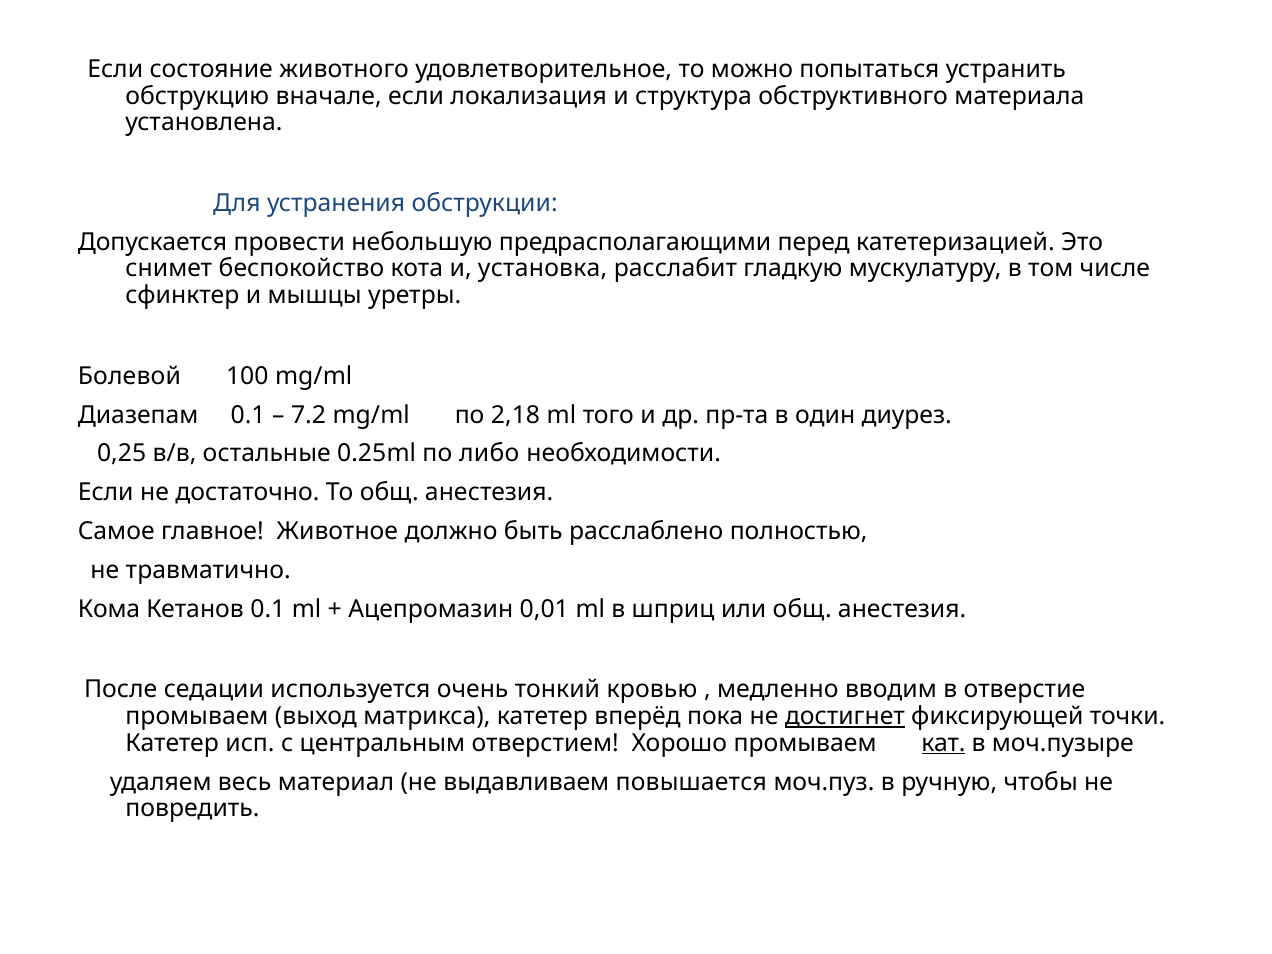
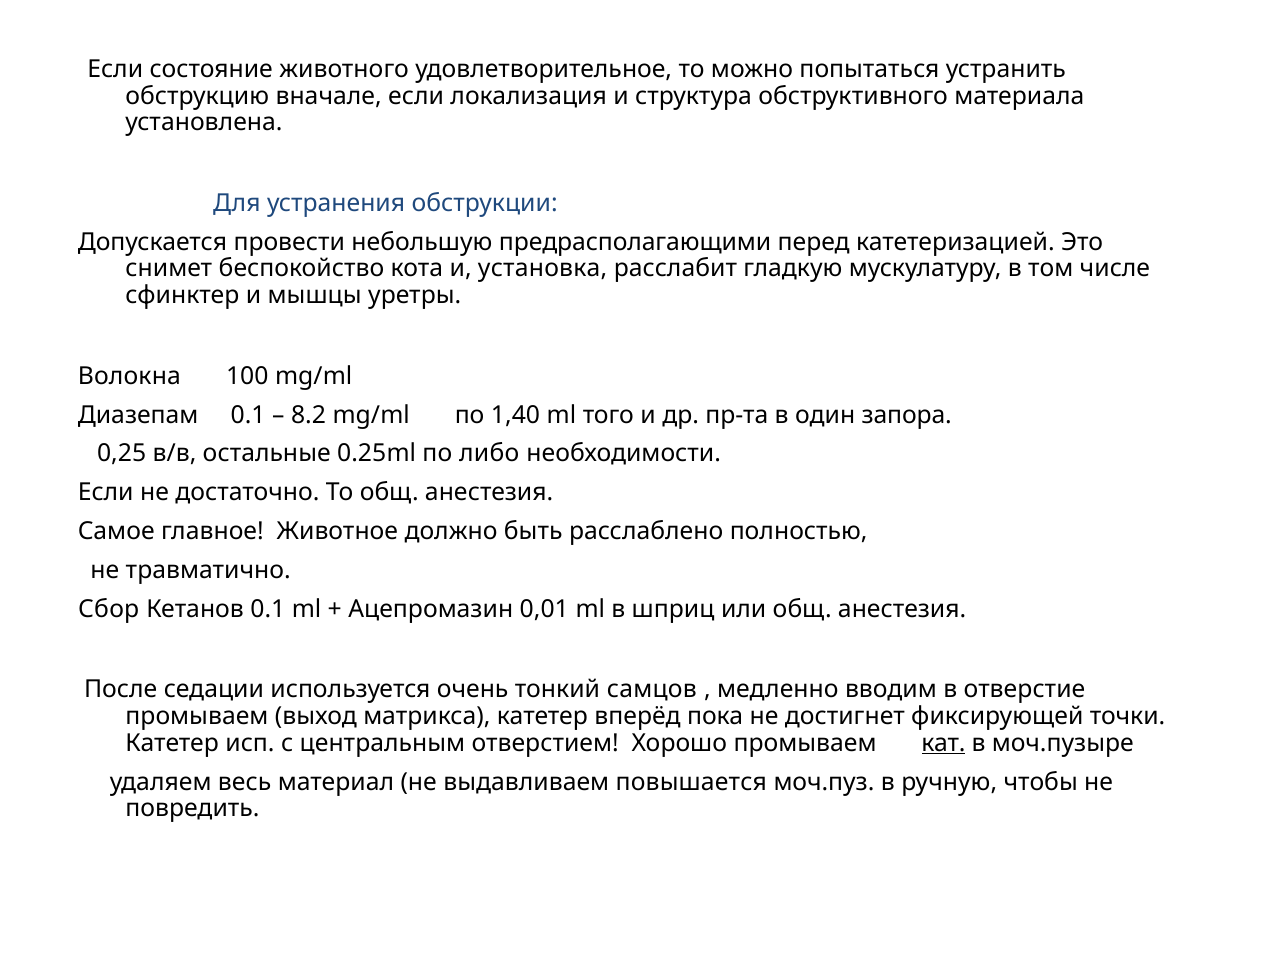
Болевой: Болевой -> Волокна
7.2: 7.2 -> 8.2
2,18: 2,18 -> 1,40
диурез: диурез -> запора
Кома: Кома -> Сбор
кровью: кровью -> самцов
достигнет underline: present -> none
